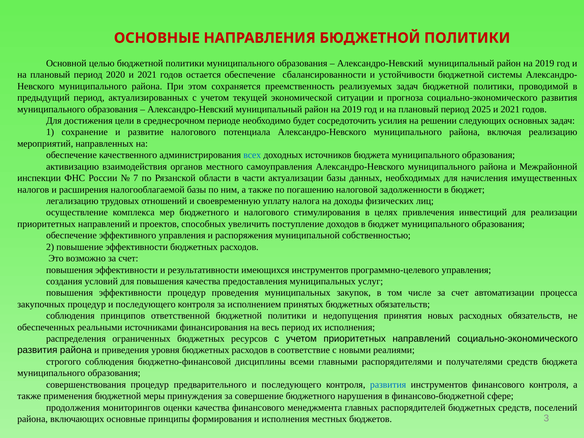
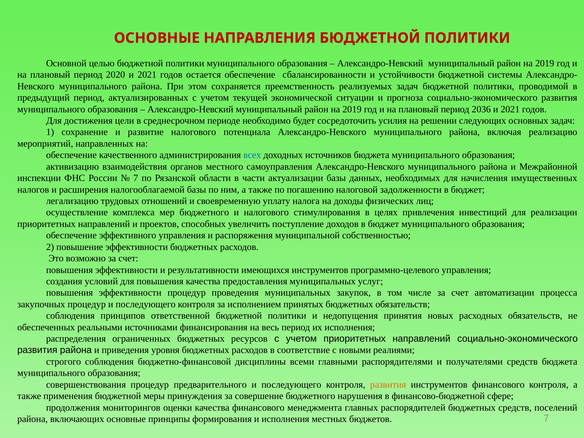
2025: 2025 -> 2036
развития at (388, 385) colour: blue -> orange
бюджетов 3: 3 -> 7
